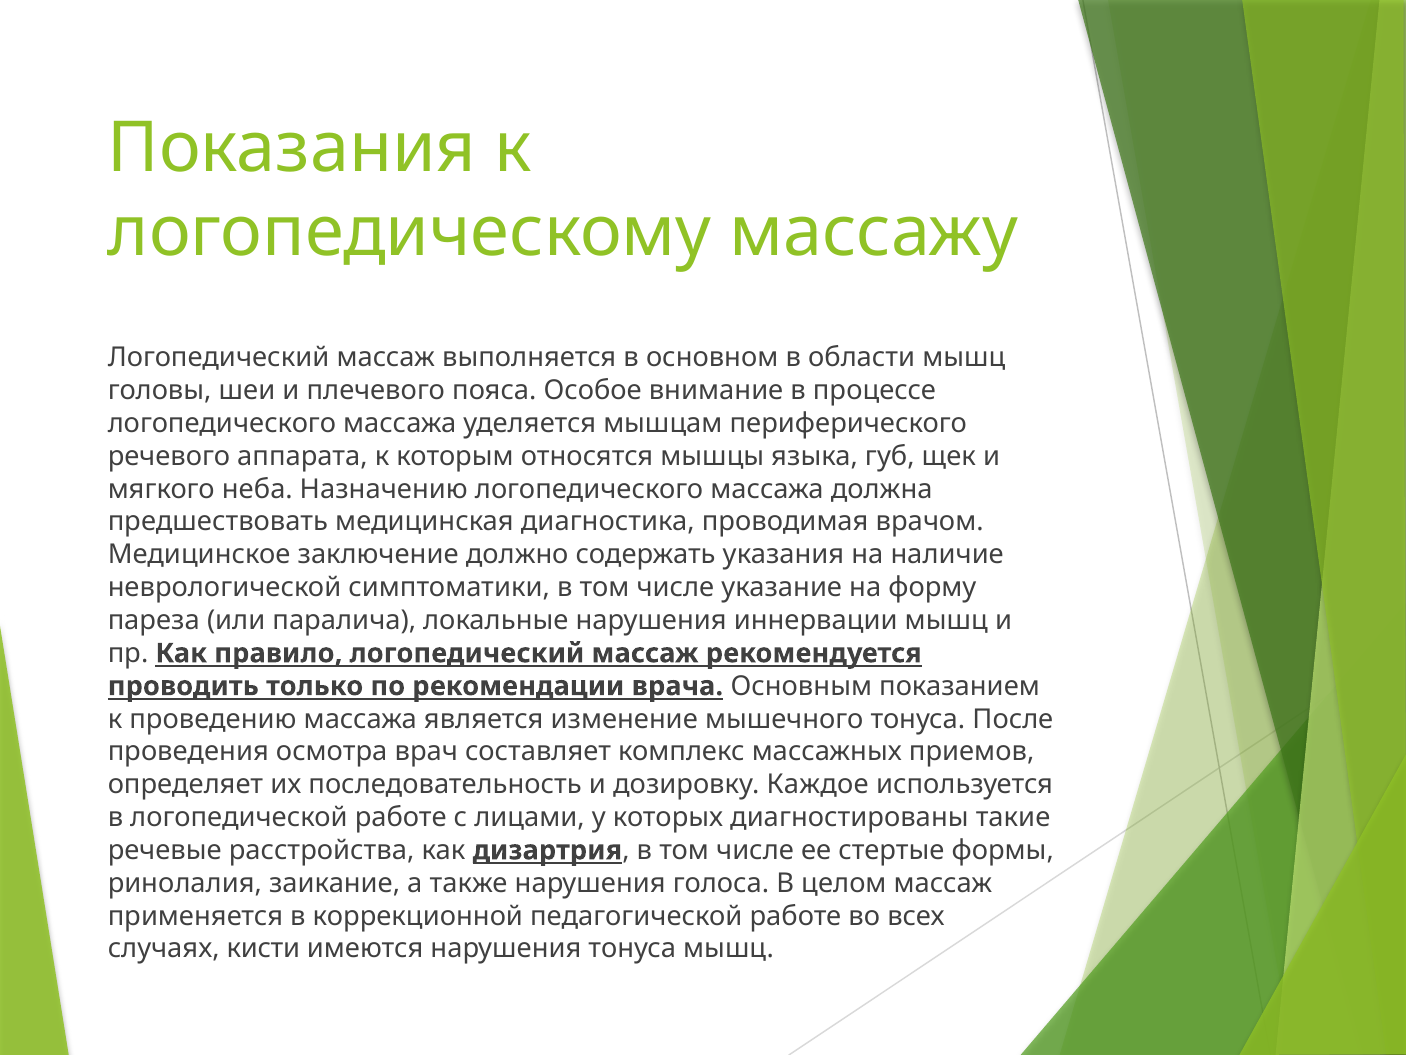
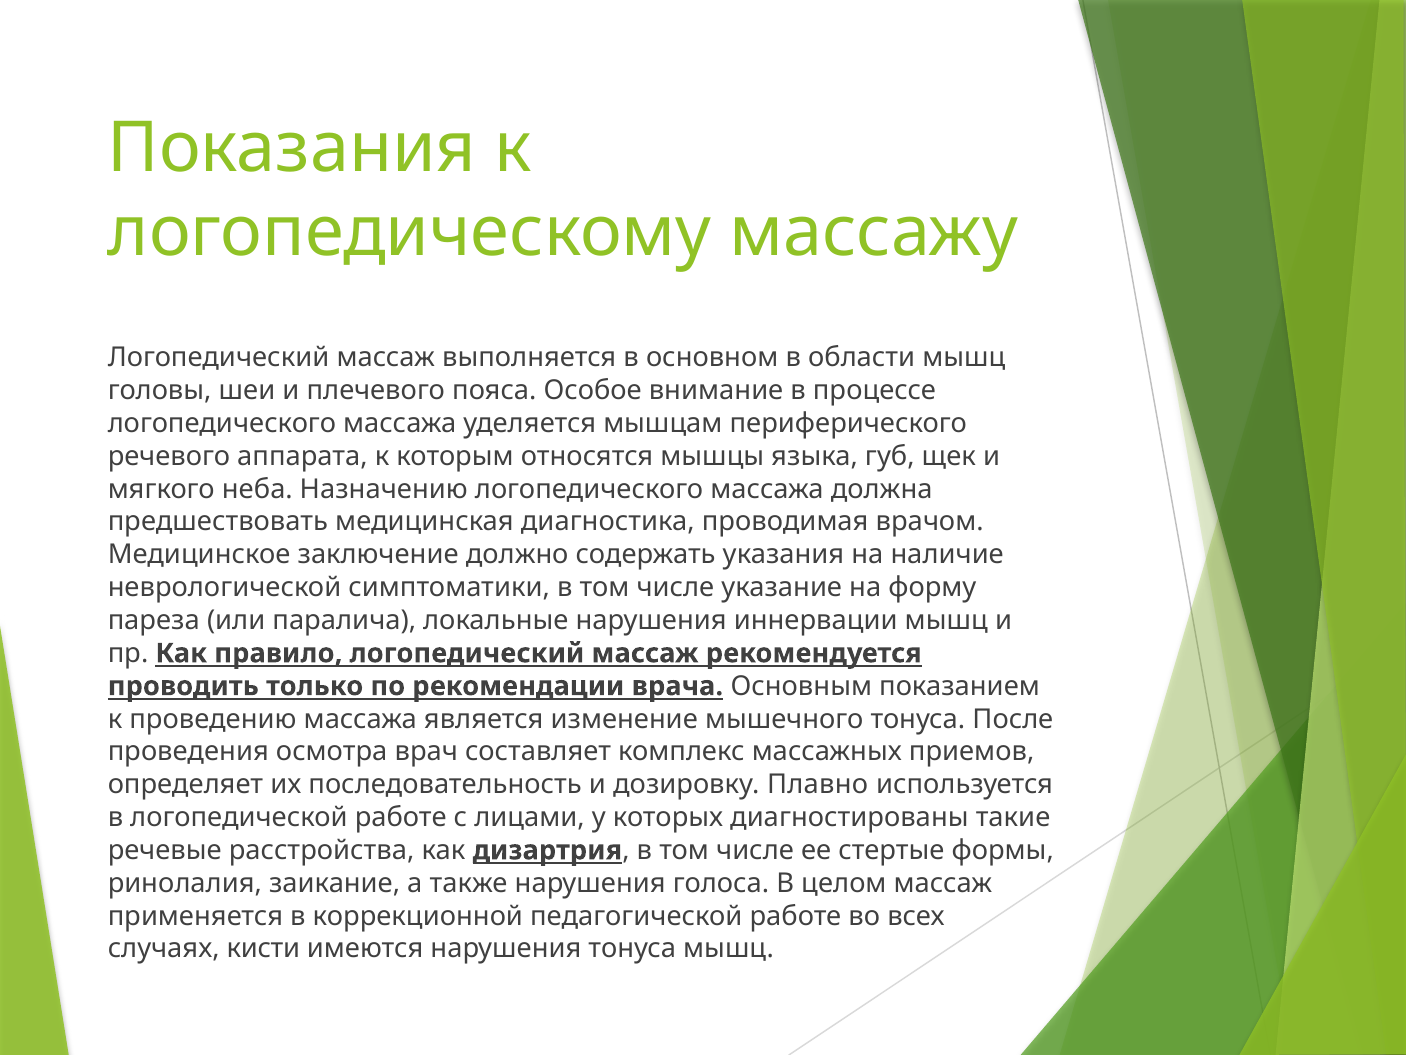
Каждое: Каждое -> Плавно
